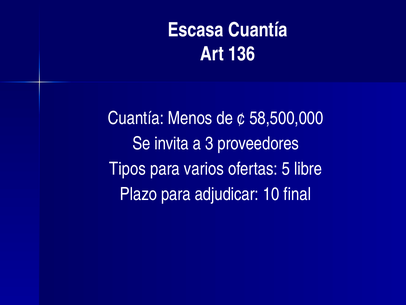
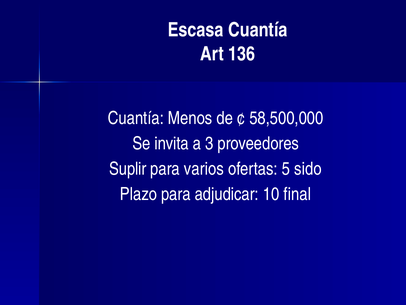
Tipos: Tipos -> Suplir
libre: libre -> sido
